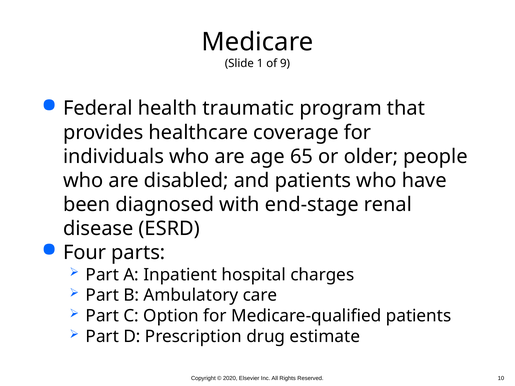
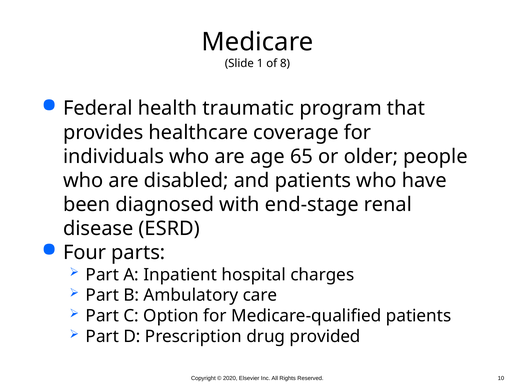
9: 9 -> 8
estimate: estimate -> provided
